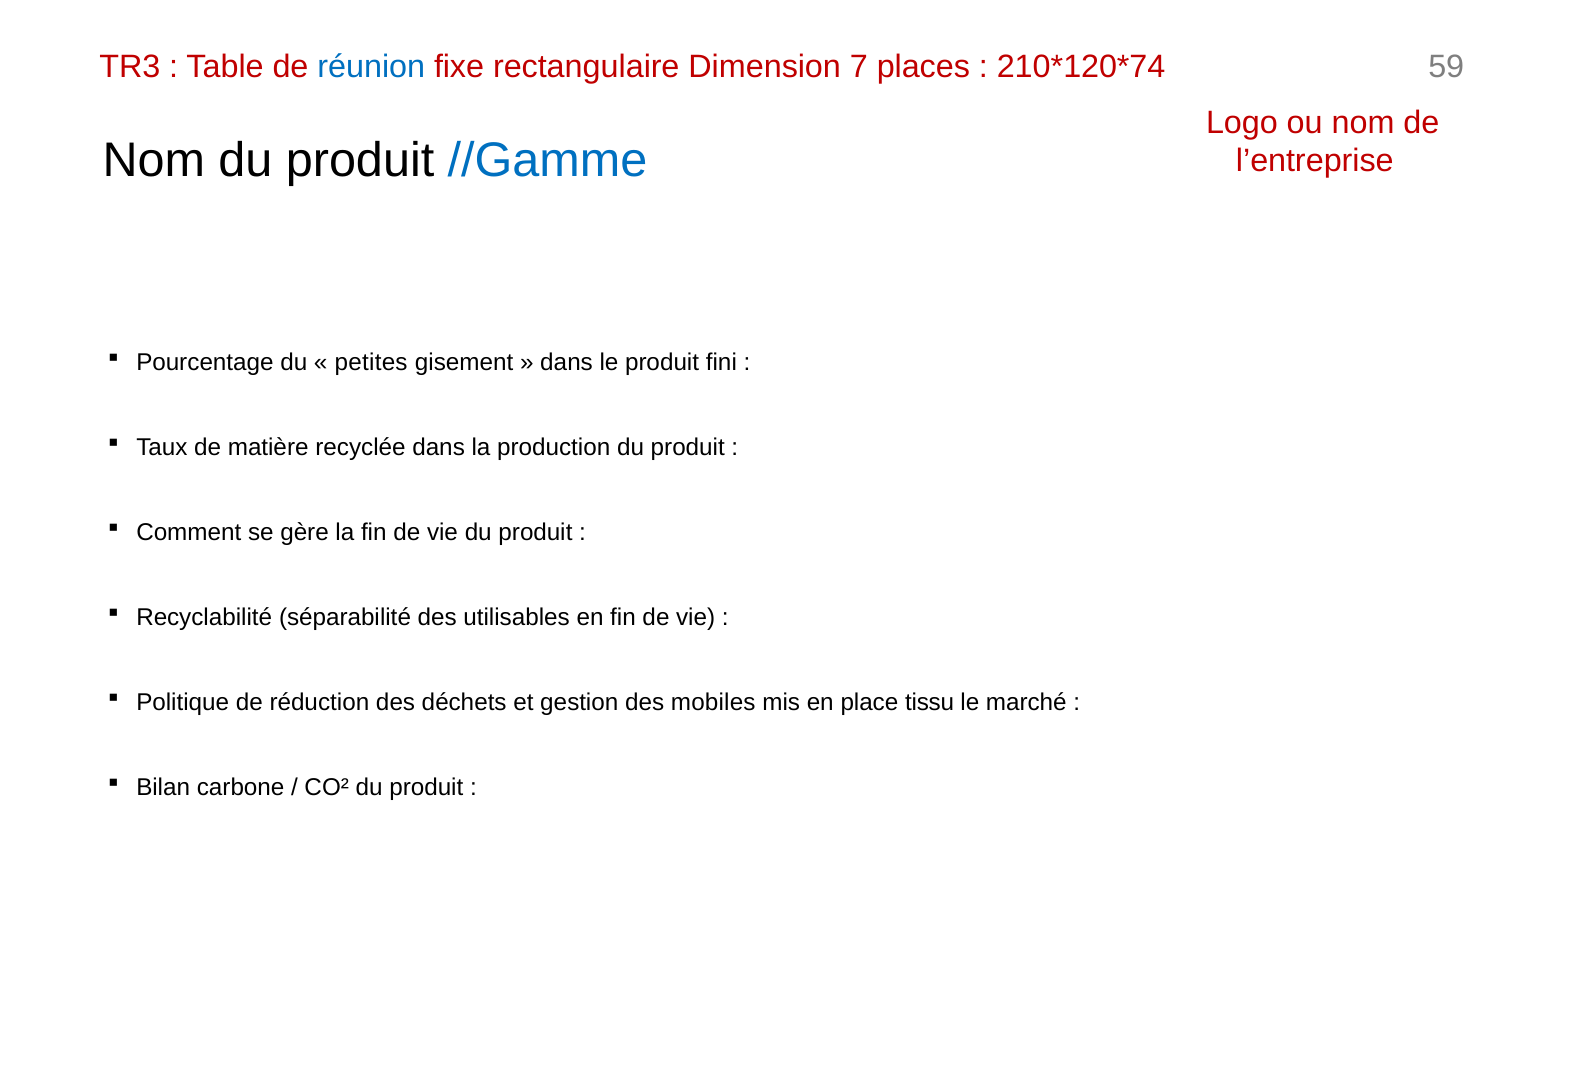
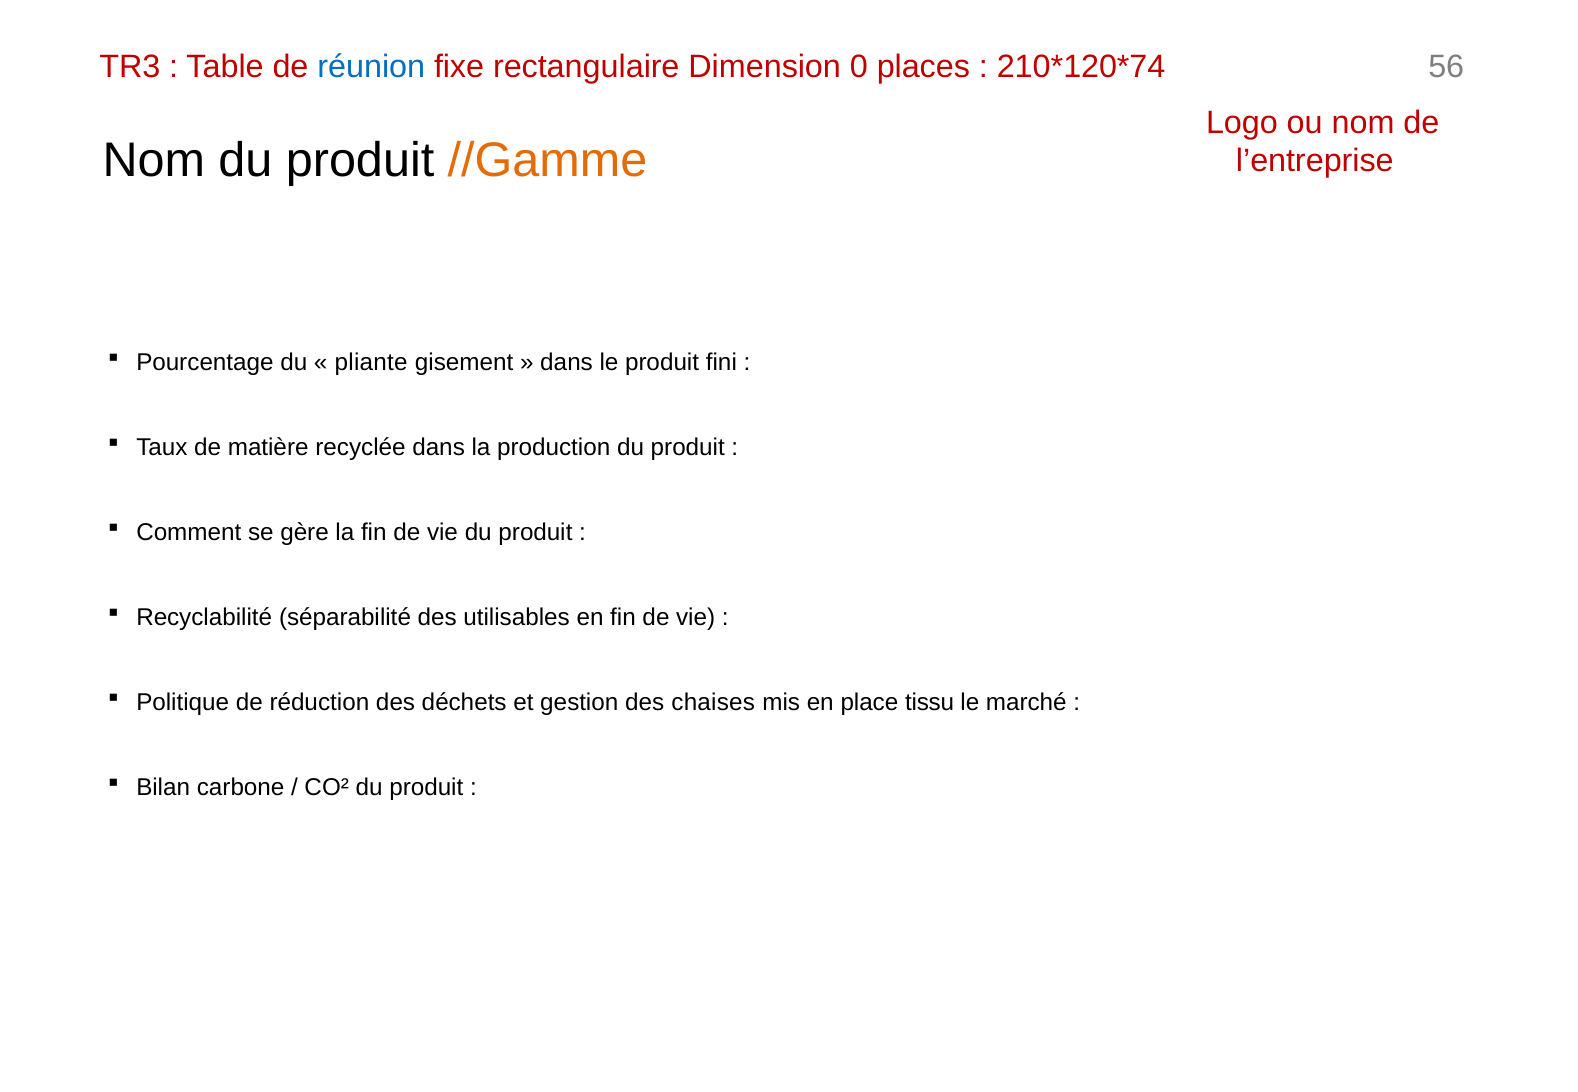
7: 7 -> 0
59: 59 -> 56
//Gamme colour: blue -> orange
petites: petites -> pliante
mobiles: mobiles -> chaises
